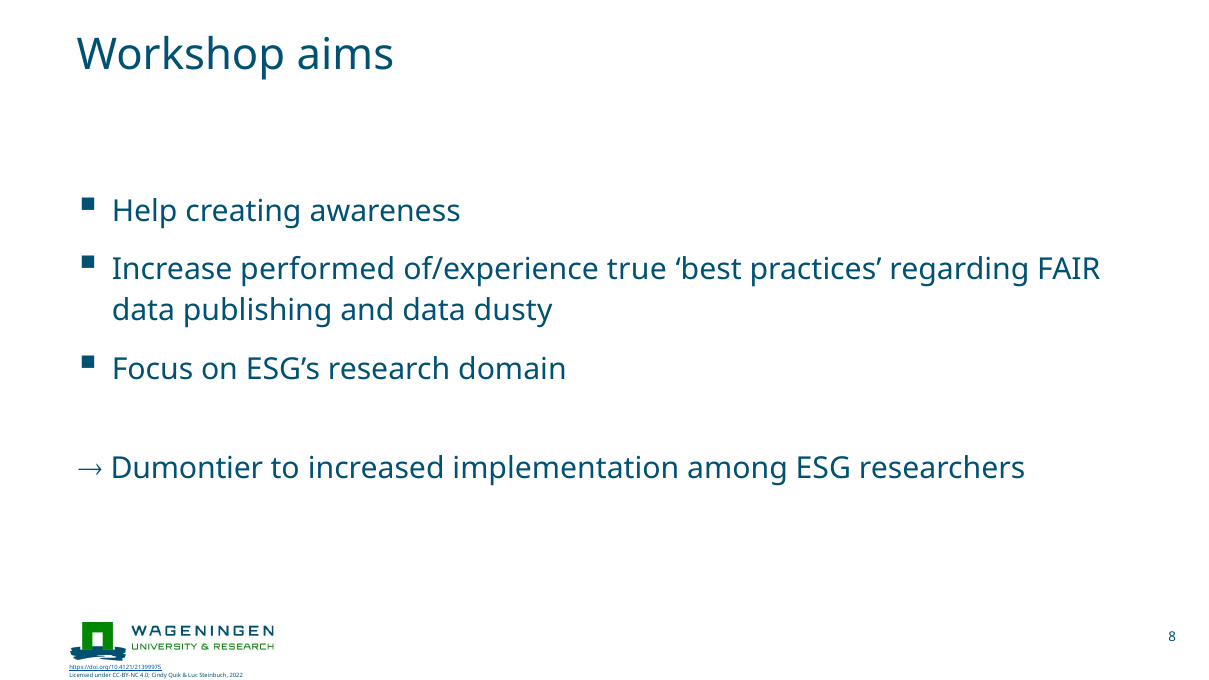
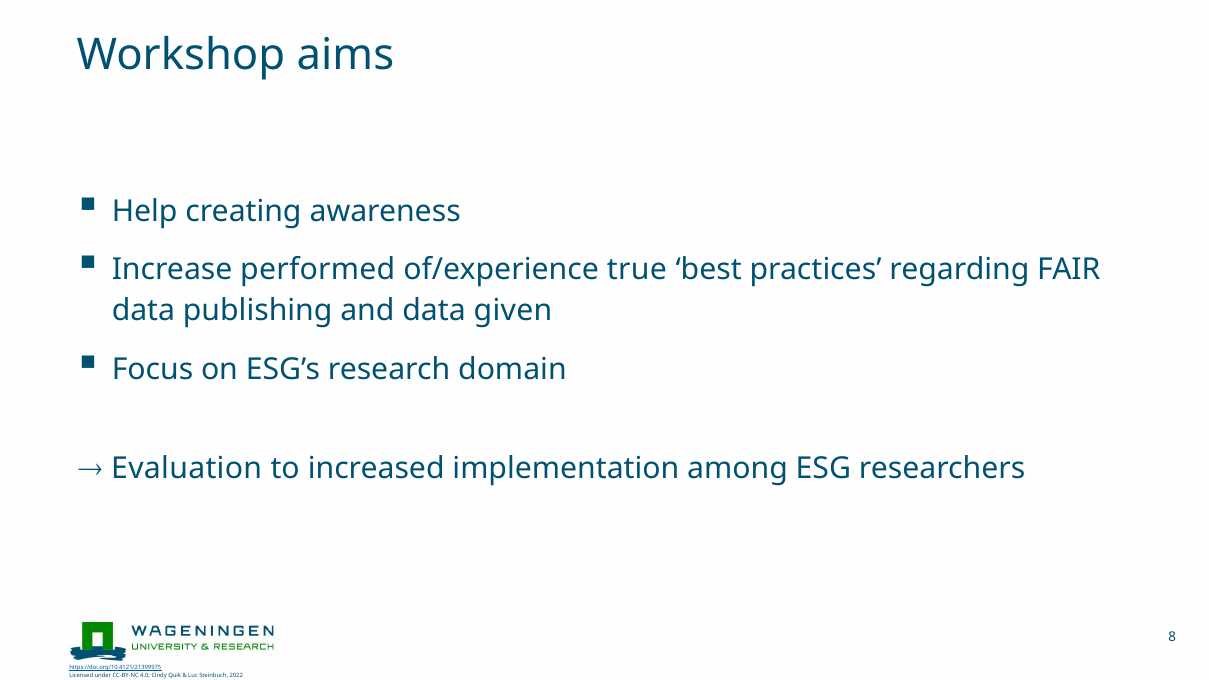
dusty: dusty -> given
Dumontier: Dumontier -> Evaluation
